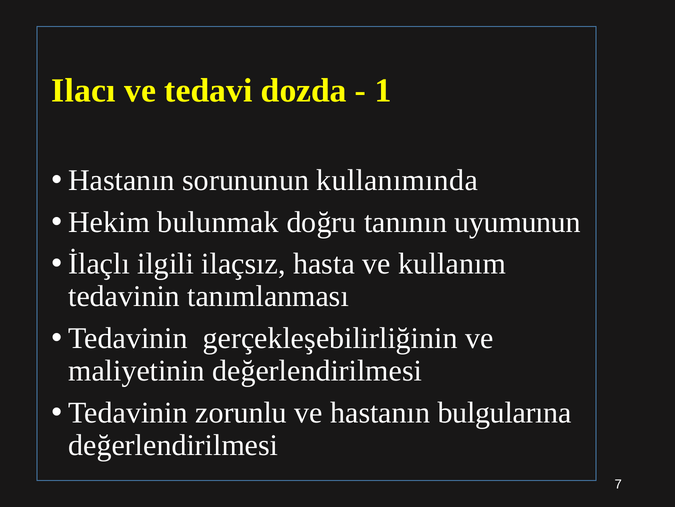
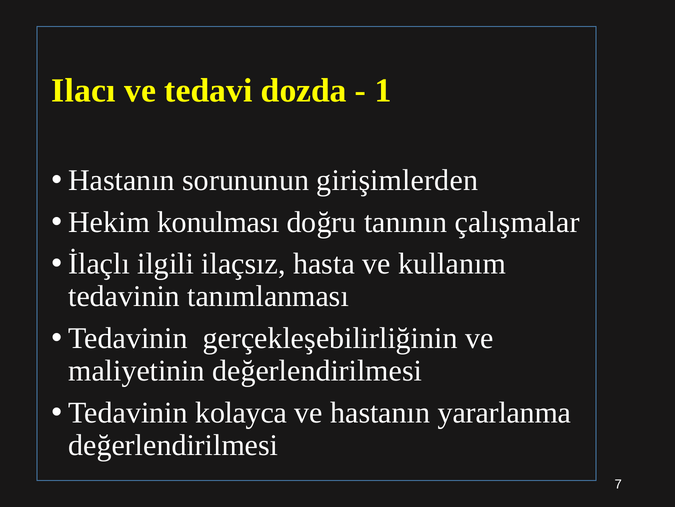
kullanımında: kullanımında -> girişimlerden
bulunmak: bulunmak -> konulması
uyumunun: uyumunun -> çalışmalar
zorunlu: zorunlu -> kolayca
bulgularına: bulgularına -> yararlanma
